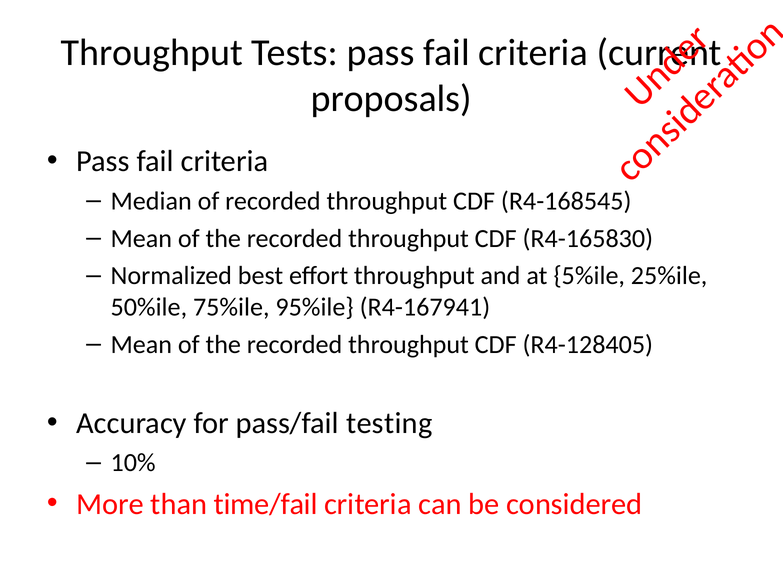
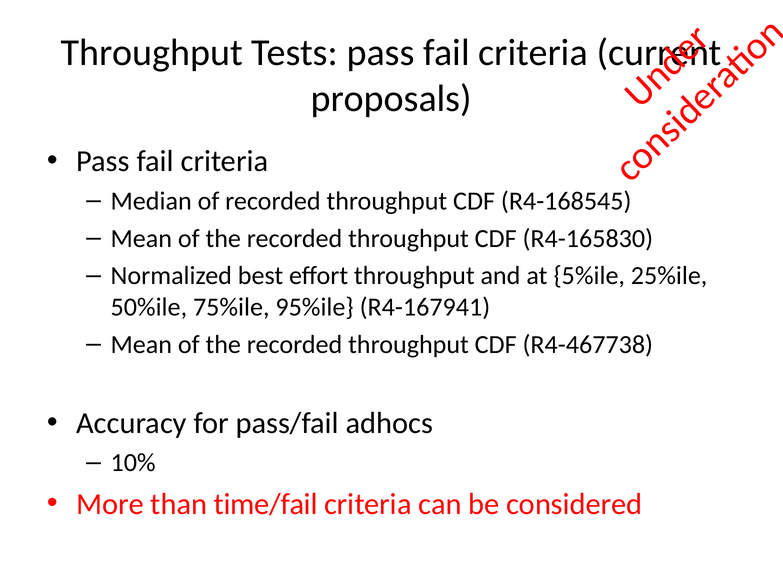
R4-128405: R4-128405 -> R4-467738
testing: testing -> adhocs
